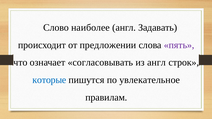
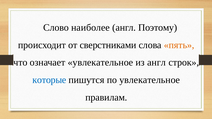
Задавать: Задавать -> Поэтому
предложении: предложении -> сверстниками
пять colour: purple -> orange
означает согласовывать: согласовывать -> увлекательное
